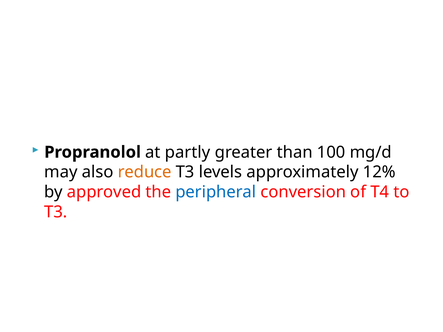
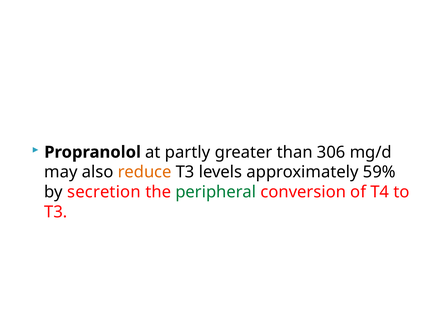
100: 100 -> 306
12%: 12% -> 59%
approved: approved -> secretion
peripheral colour: blue -> green
